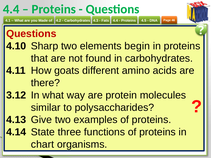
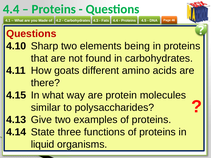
begin: begin -> being
3.12: 3.12 -> 4.15
chart: chart -> liquid
